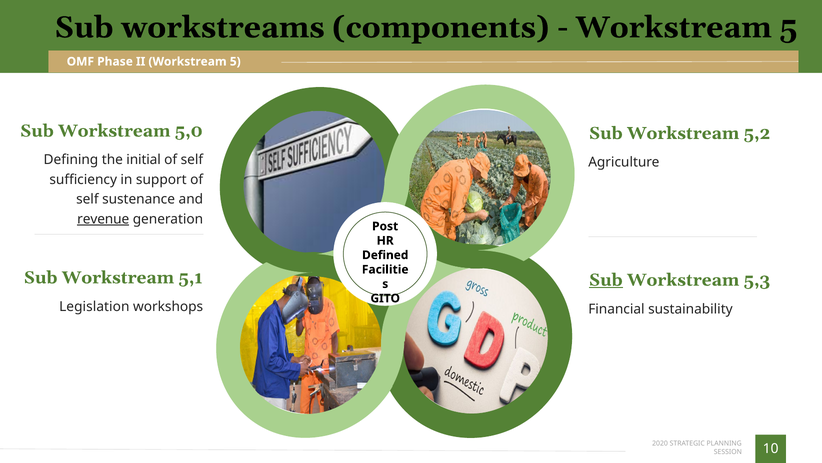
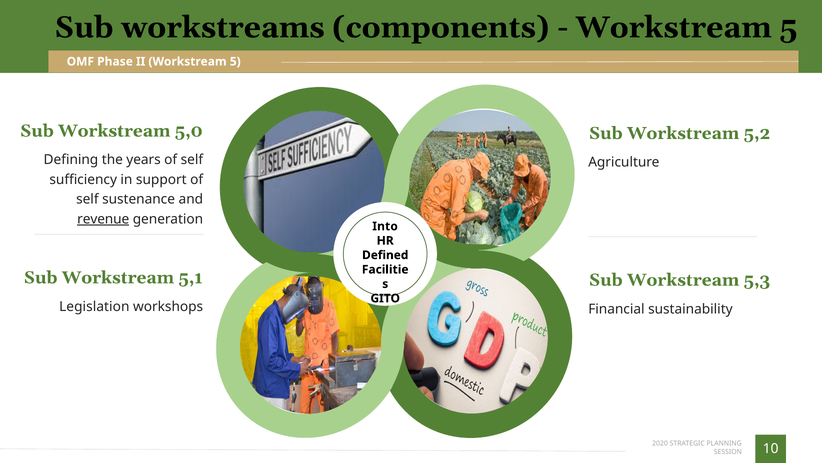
initial: initial -> years
Post: Post -> Into
Sub at (606, 280) underline: present -> none
